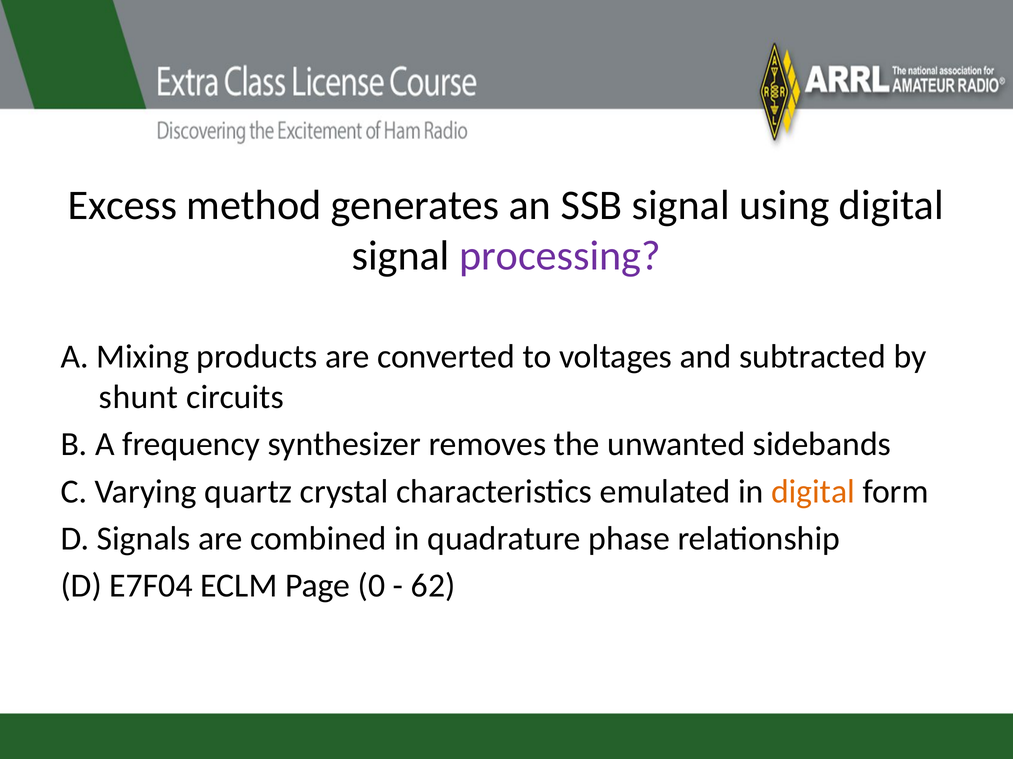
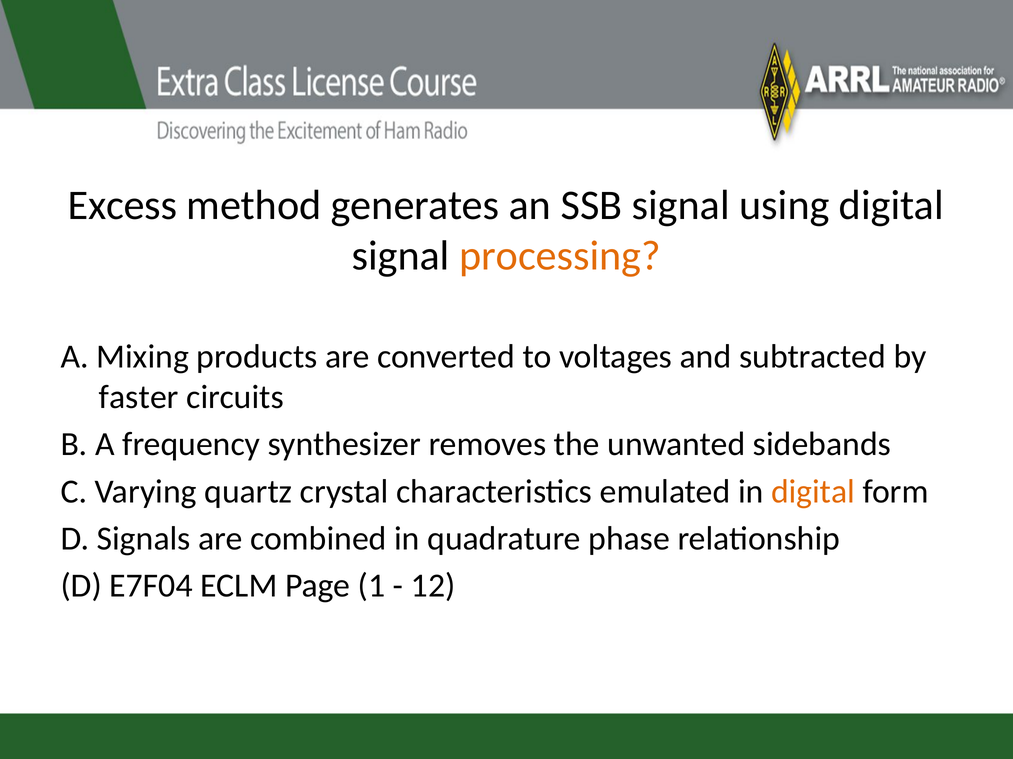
processing colour: purple -> orange
shunt: shunt -> faster
0: 0 -> 1
62: 62 -> 12
